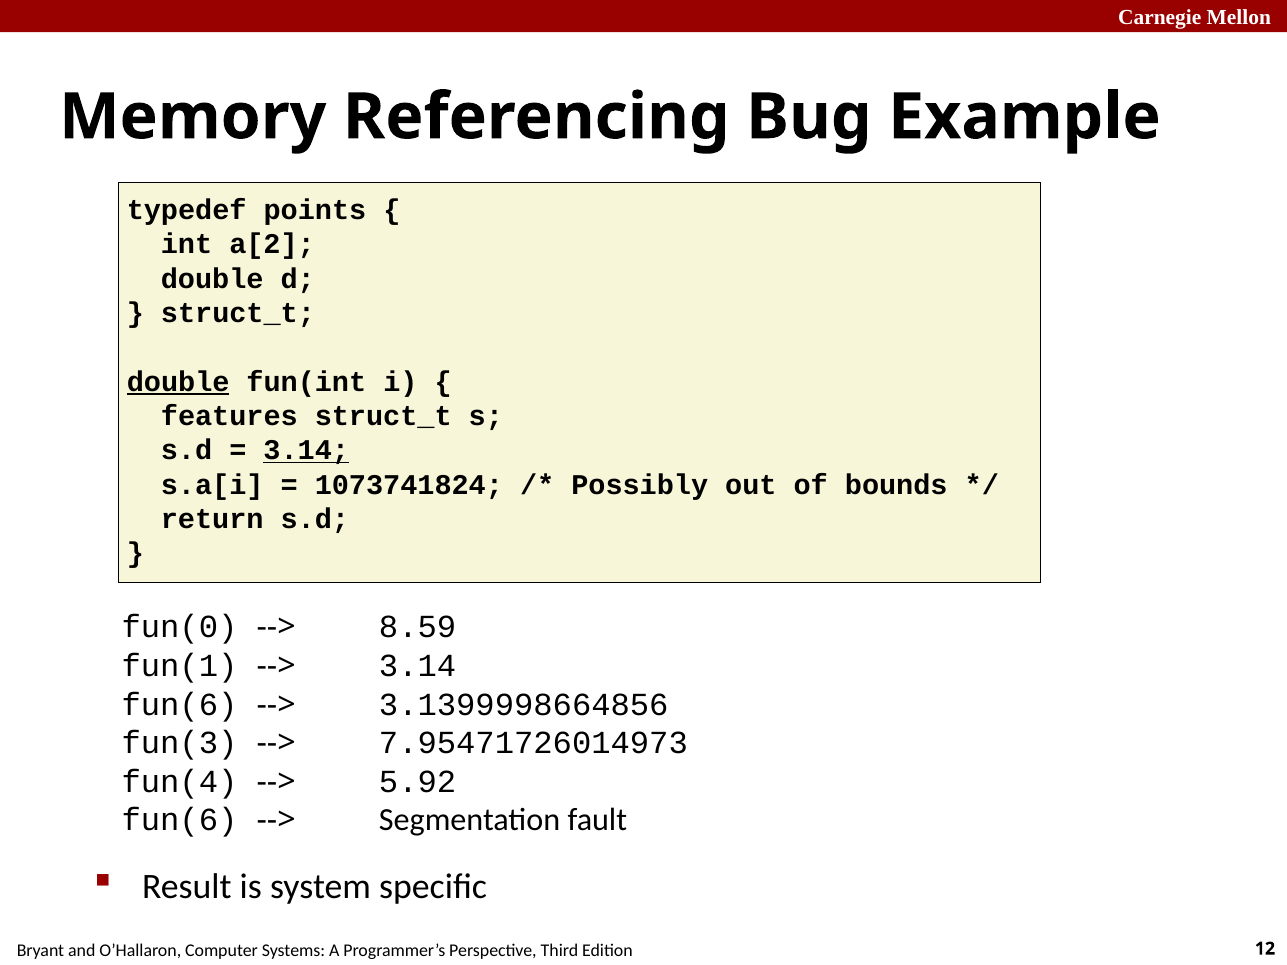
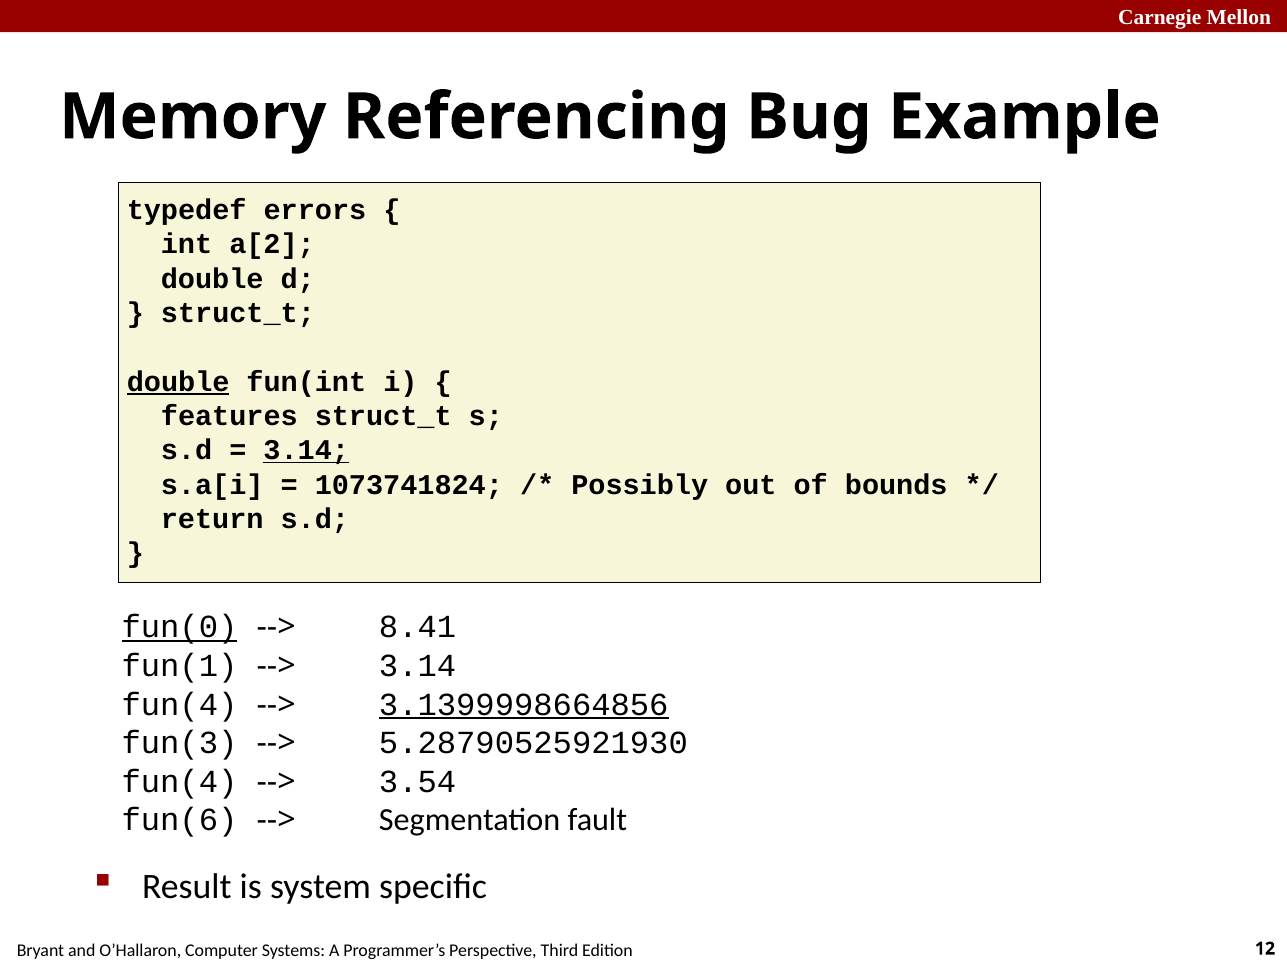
points: points -> errors
fun(0 underline: none -> present
8.59: 8.59 -> 8.41
fun(6 at (179, 705): fun(6 -> fun(4
3.1399998664856 underline: none -> present
7.95471726014973: 7.95471726014973 -> 5.28790525921930
5.92: 5.92 -> 3.54
